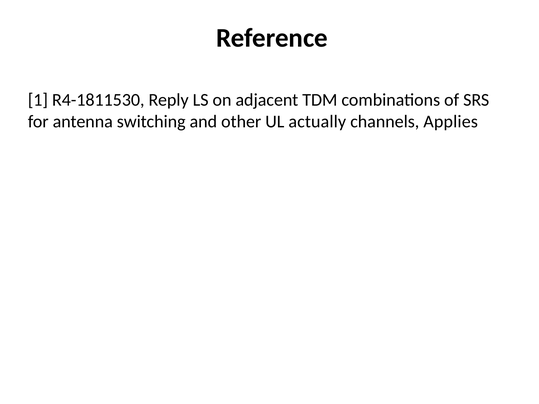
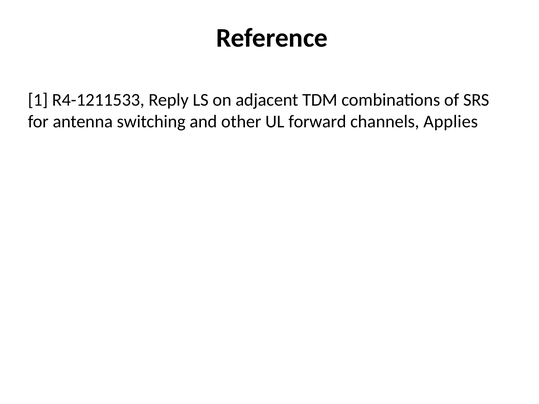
R4-1811530: R4-1811530 -> R4-1211533
actually: actually -> forward
